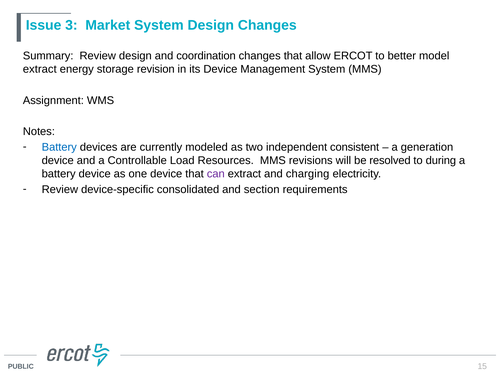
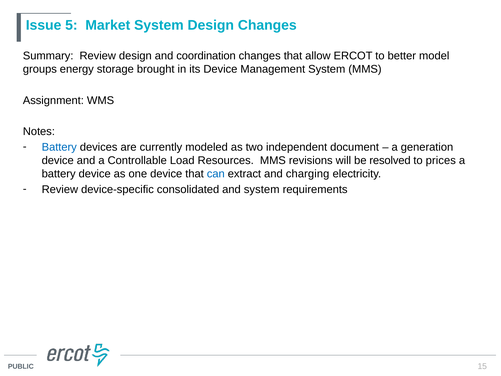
3: 3 -> 5
extract at (40, 69): extract -> groups
revision: revision -> brought
consistent: consistent -> document
during: during -> prices
can colour: purple -> blue
and section: section -> system
